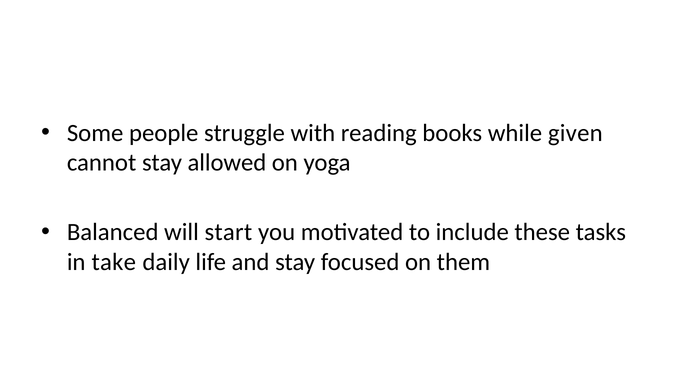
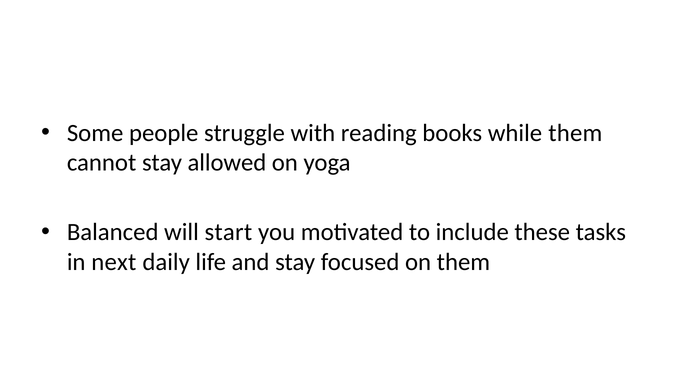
while given: given -> them
take: take -> next
